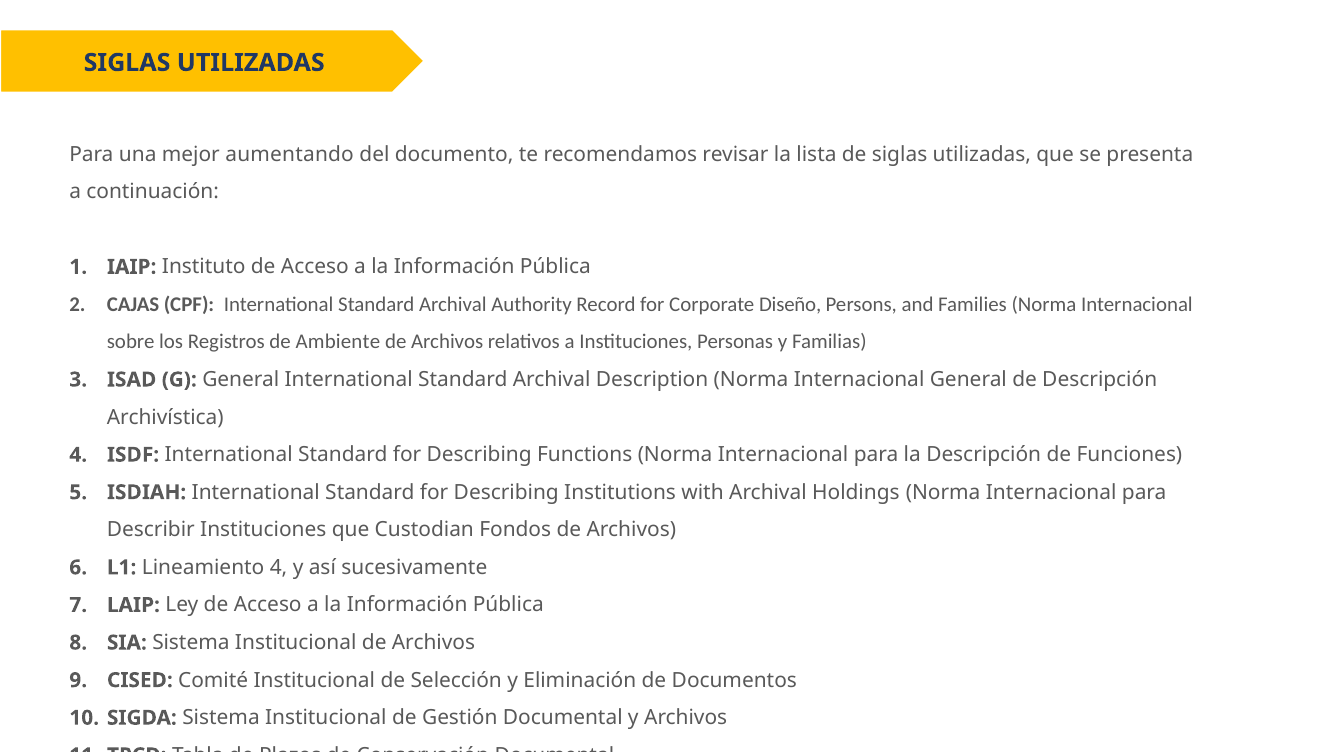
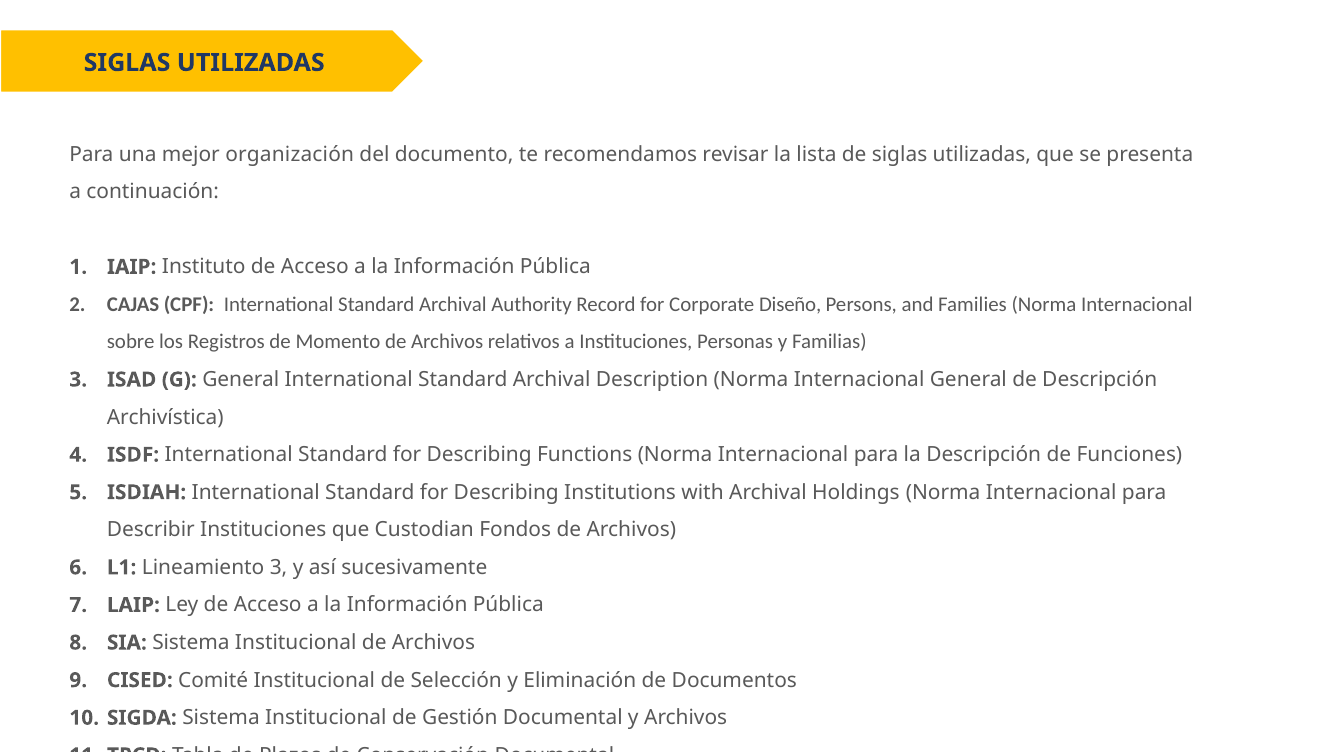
aumentando: aumentando -> organización
Ambiente: Ambiente -> Momento
Lineamiento 4: 4 -> 3
